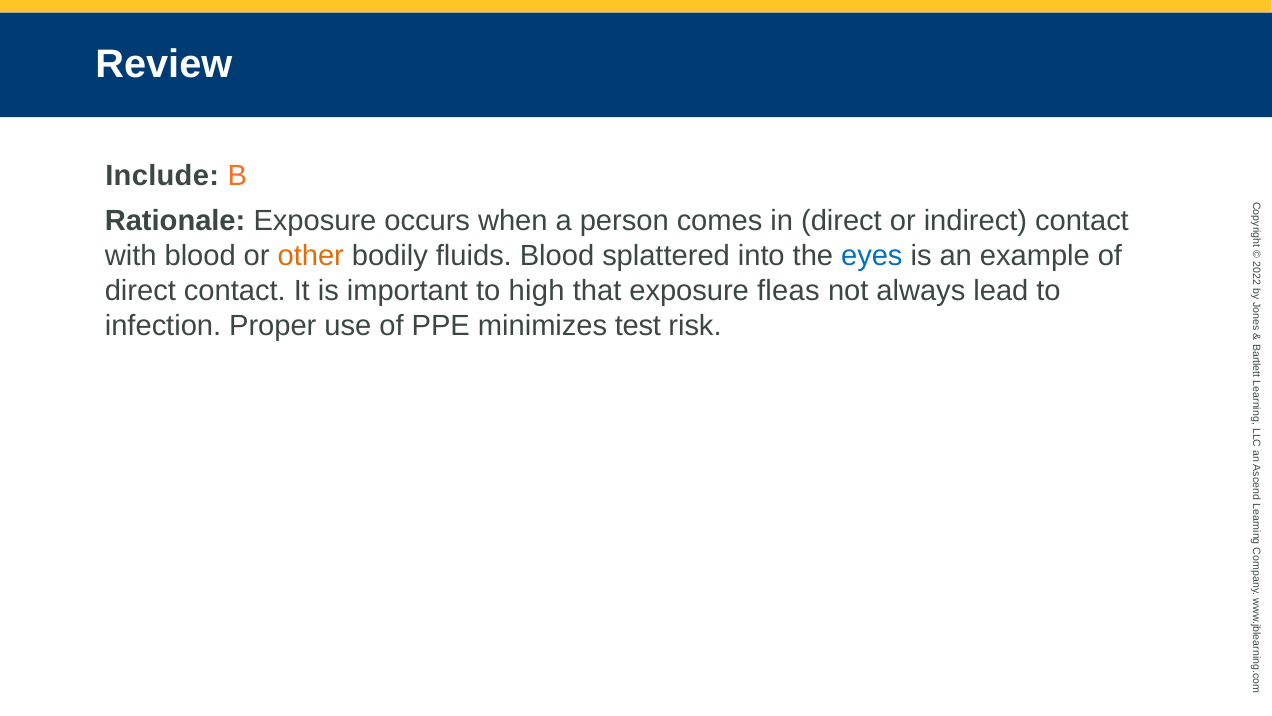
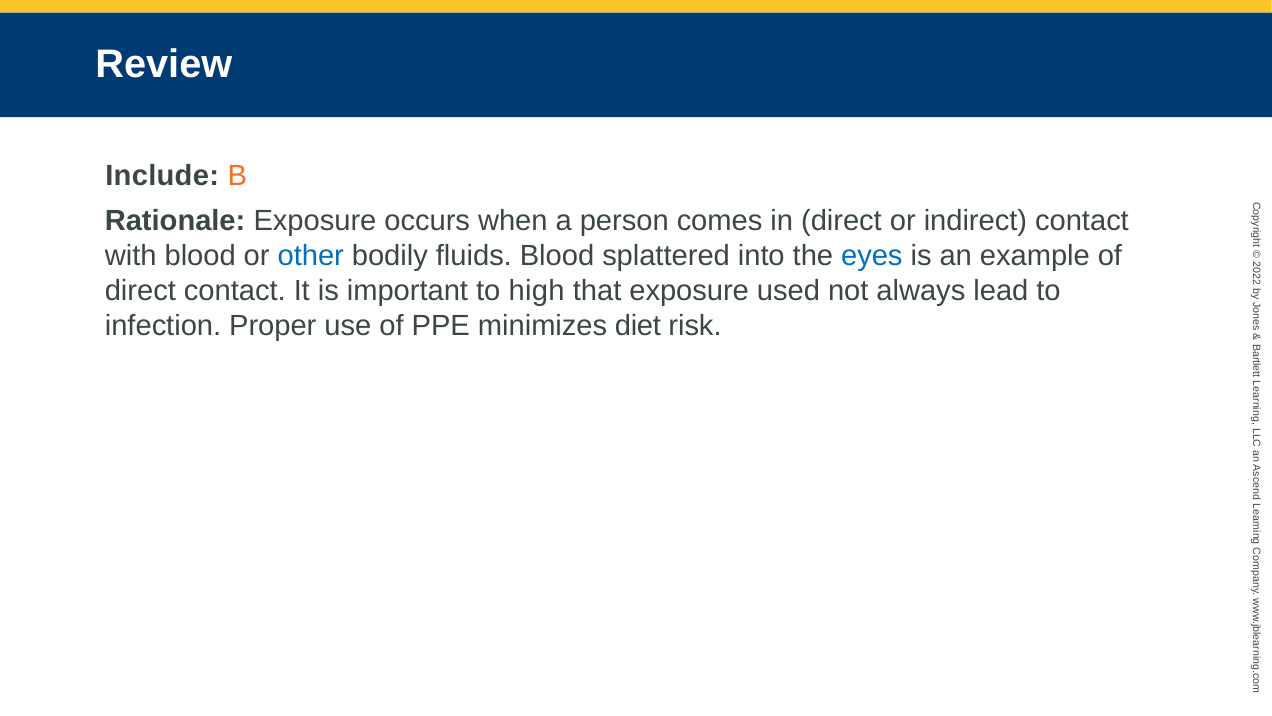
other colour: orange -> blue
fleas: fleas -> used
test: test -> diet
